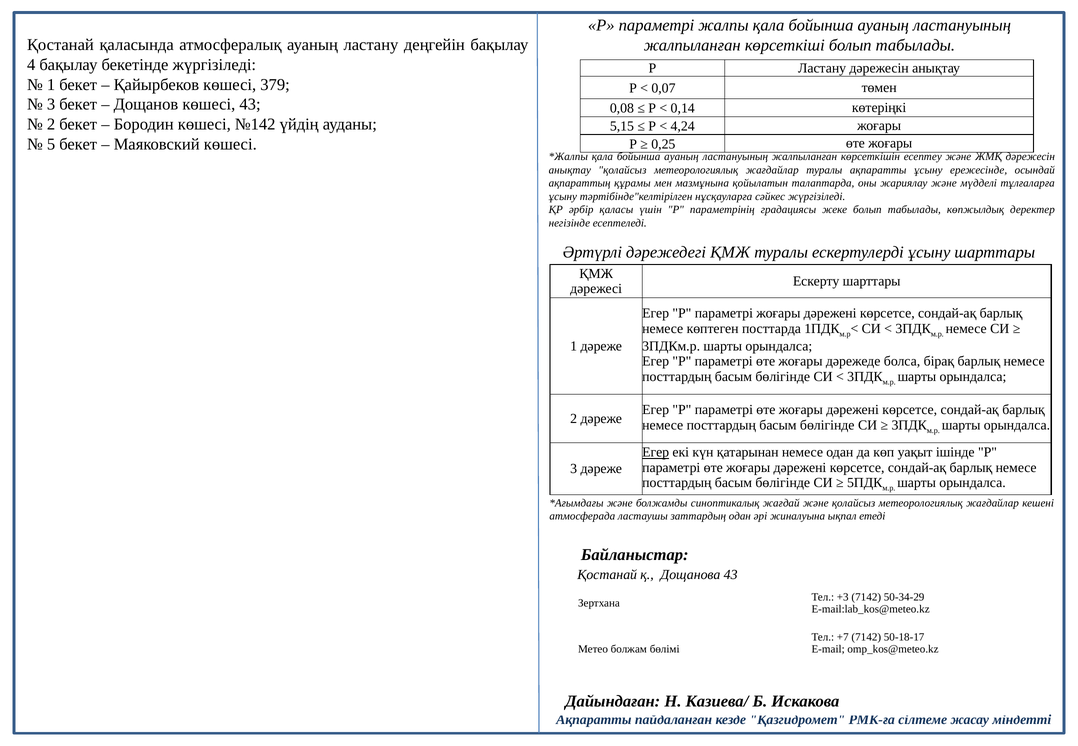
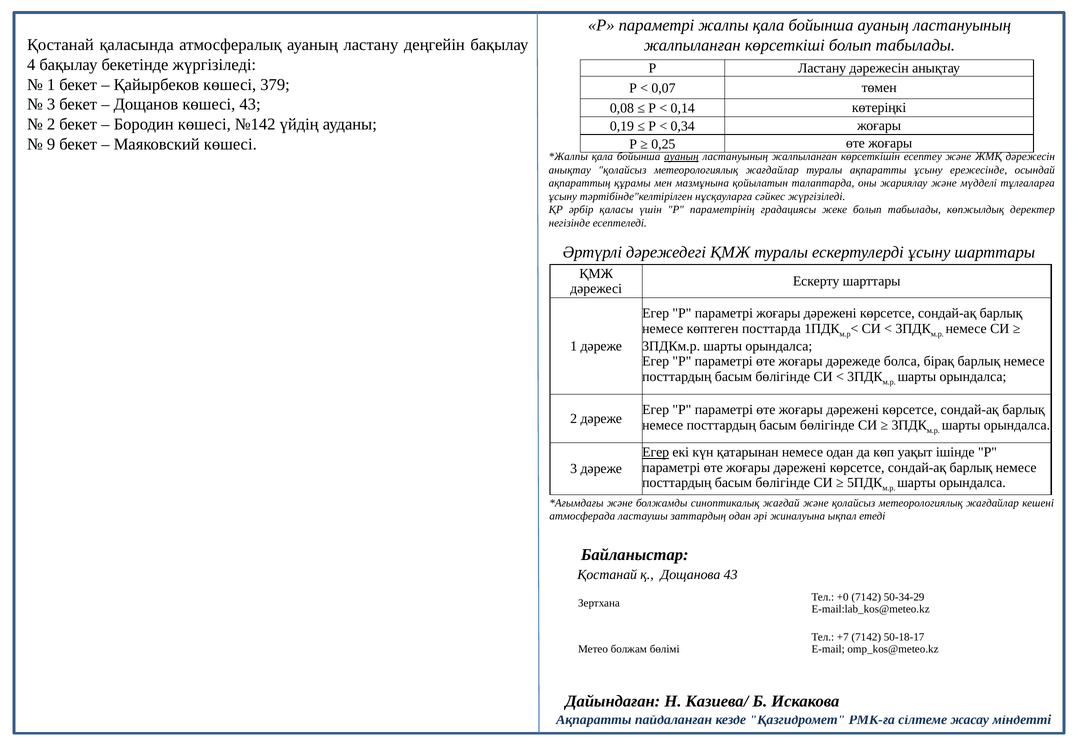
5,15: 5,15 -> 0,19
4,24: 4,24 -> 0,34
5: 5 -> 9
ауаның at (681, 157) underline: none -> present
+3: +3 -> +0
